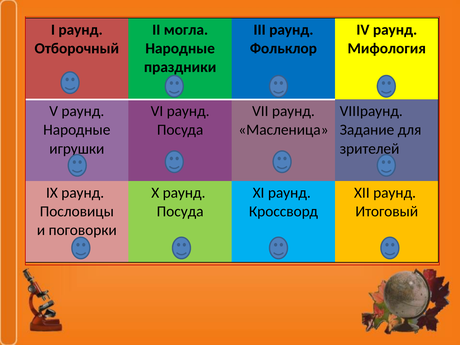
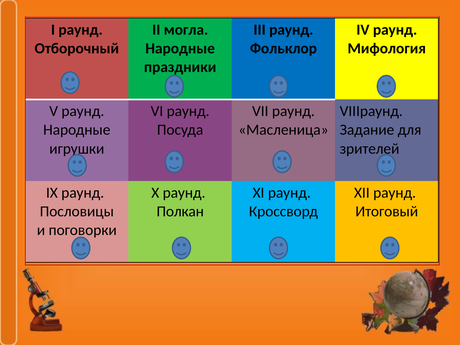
Посуда at (180, 211): Посуда -> Полкан
